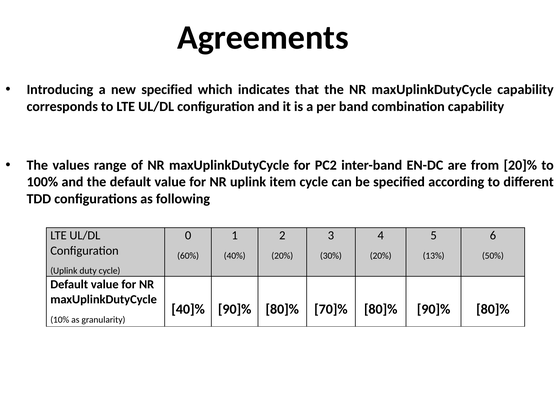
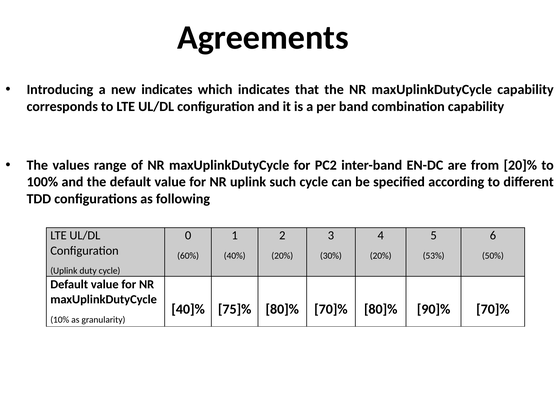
new specified: specified -> indicates
item: item -> such
13%: 13% -> 53%
40]% 90]%: 90]% -> 75]%
80]% 90]% 80]%: 80]% -> 70]%
